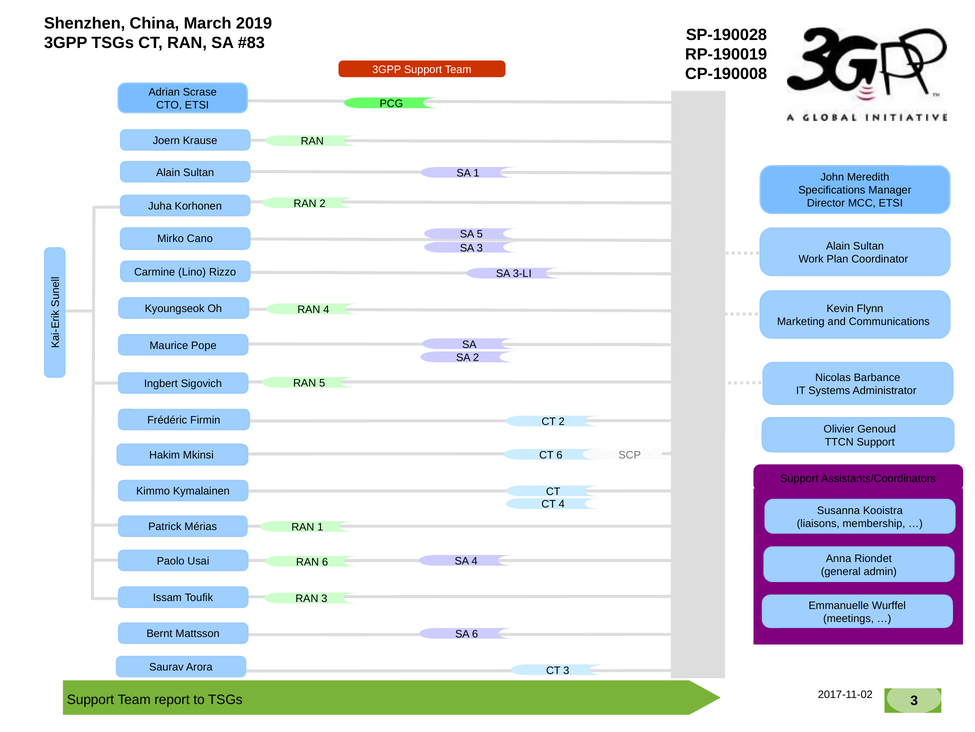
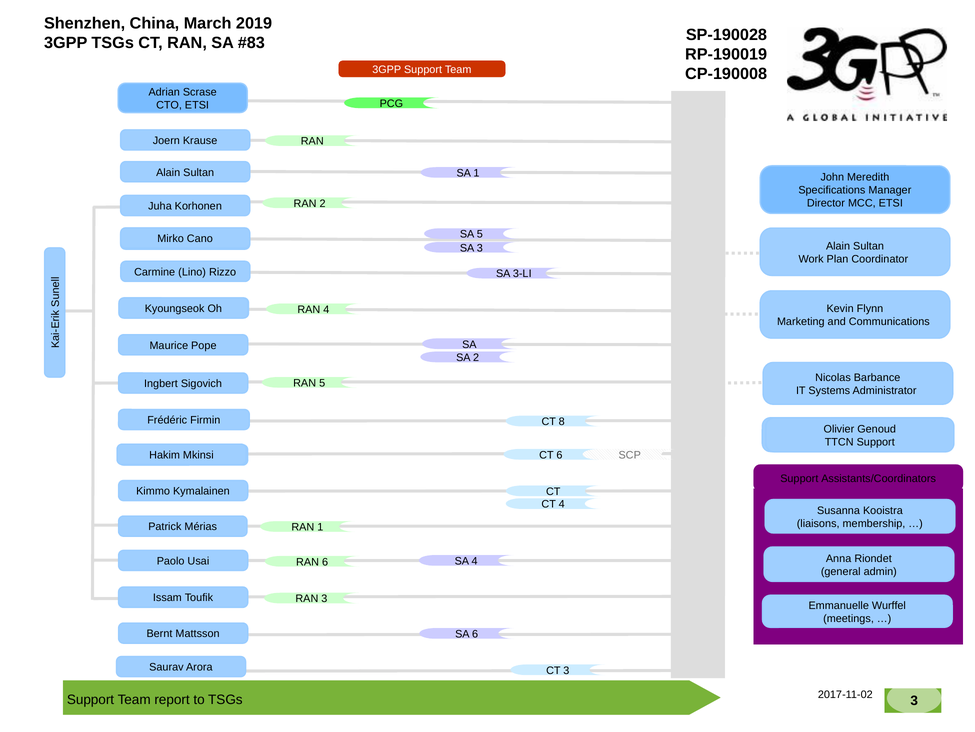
CT 2: 2 -> 8
